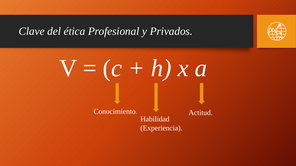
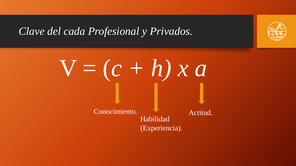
ética: ética -> cada
